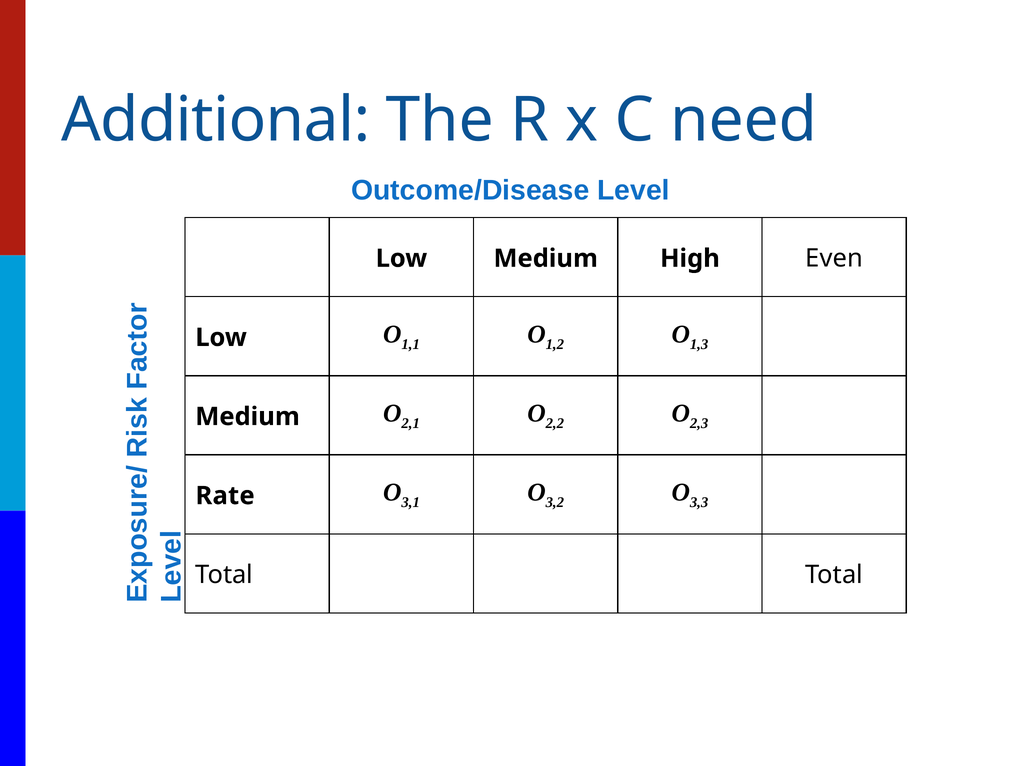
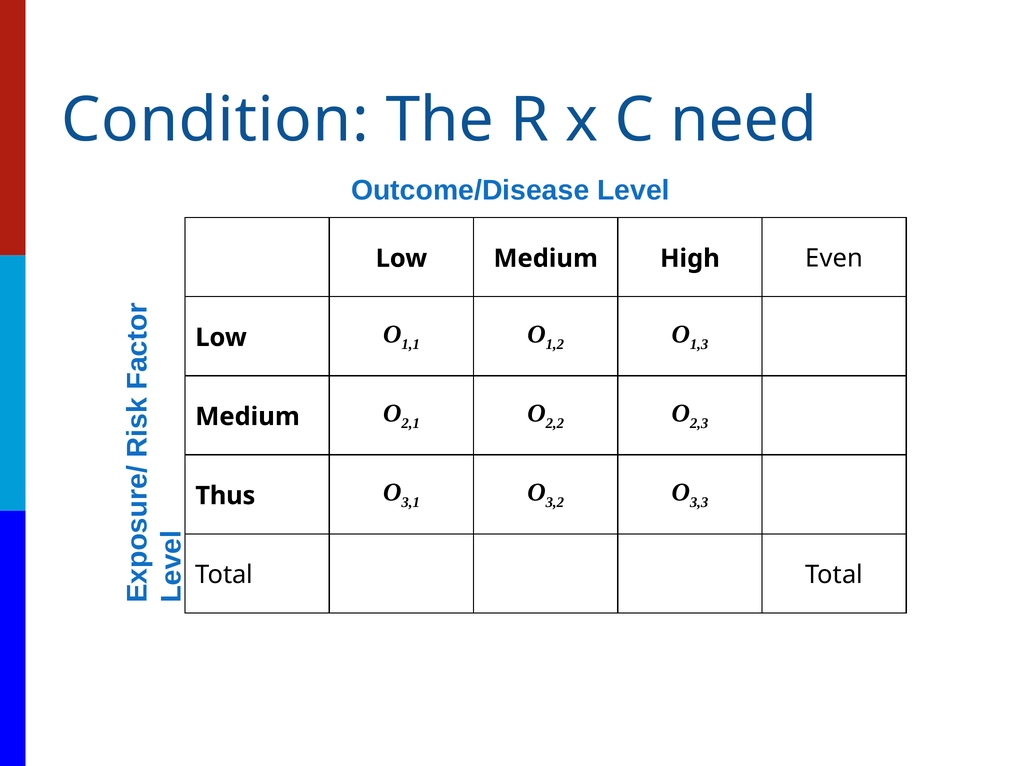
Additional: Additional -> Condition
Rate: Rate -> Thus
